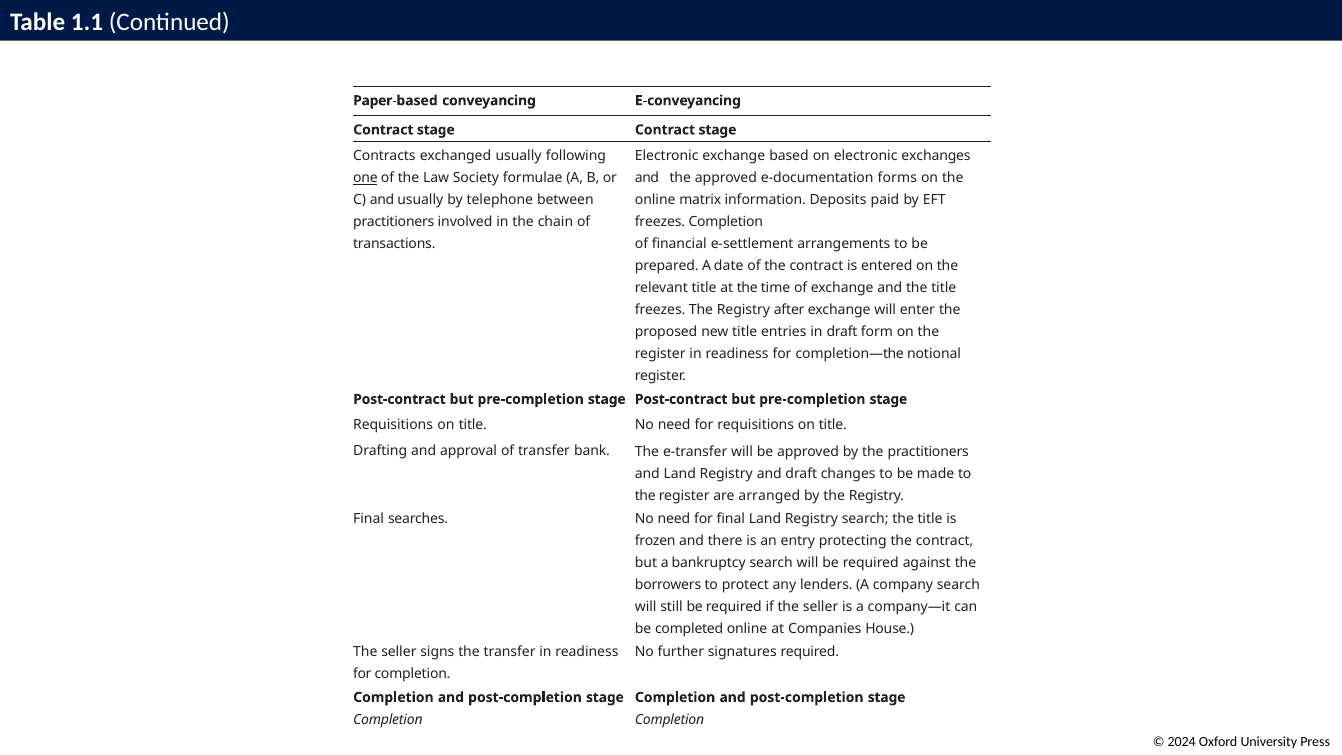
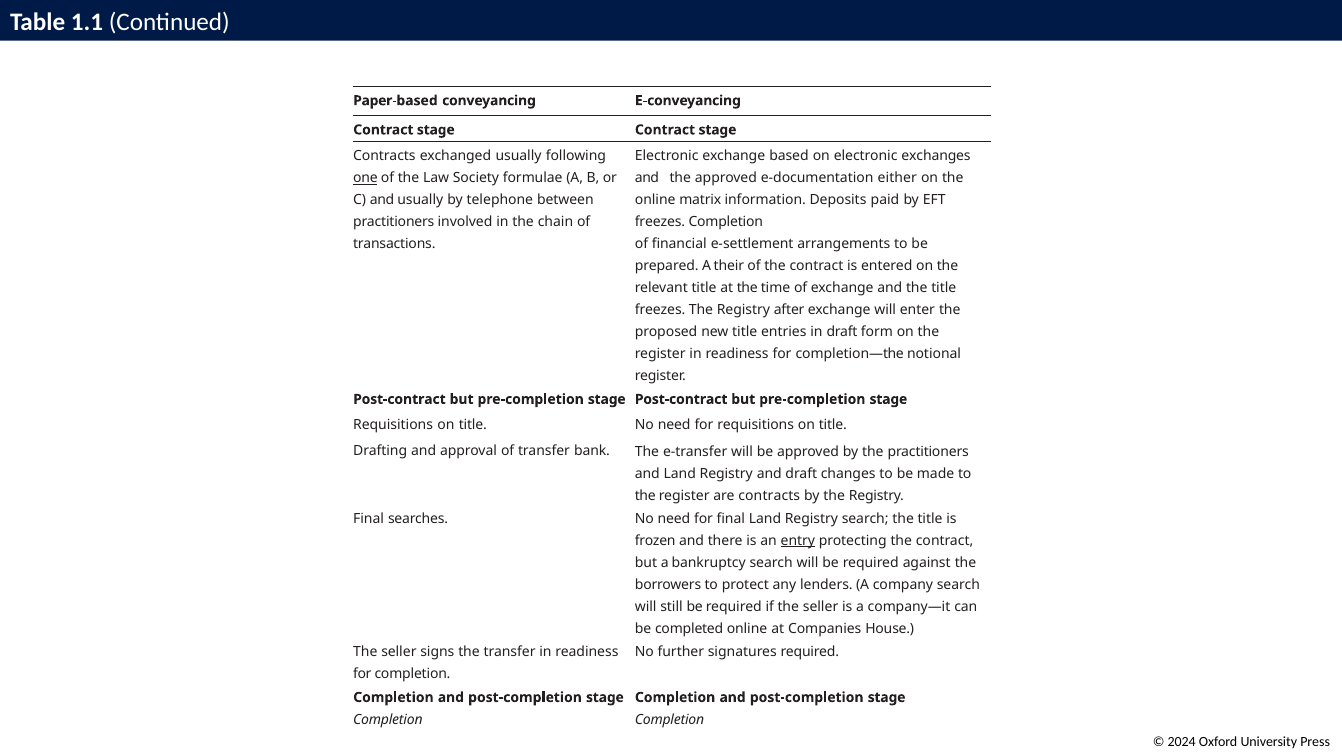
forms: forms -> either
date: date -> their
are arranged: arranged -> contracts
entry underline: none -> present
